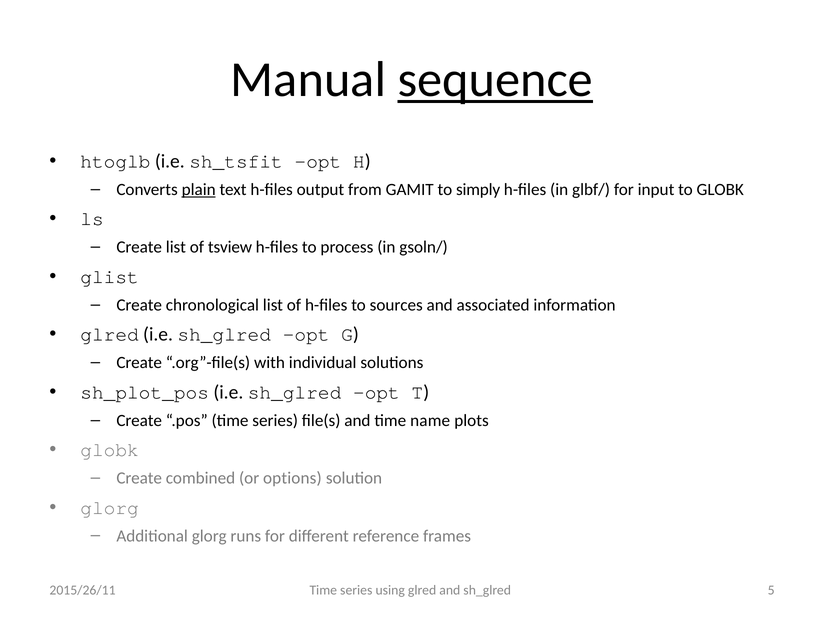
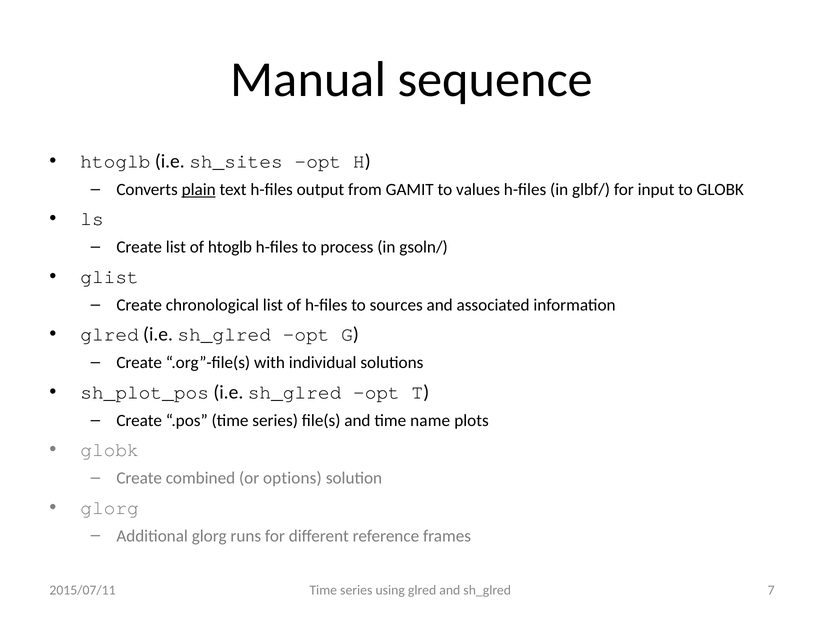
sequence underline: present -> none
sh_tsfit: sh_tsfit -> sh_sites
simply: simply -> values
of tsview: tsview -> htoglb
5: 5 -> 7
2015/26/11: 2015/26/11 -> 2015/07/11
